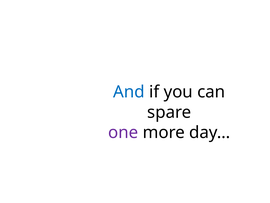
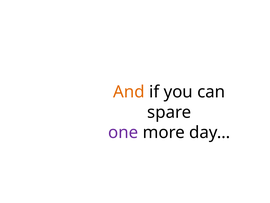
And colour: blue -> orange
